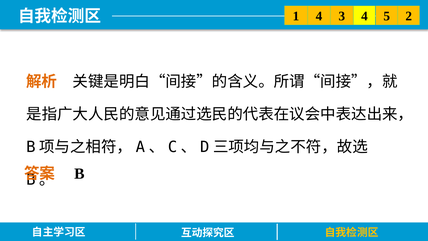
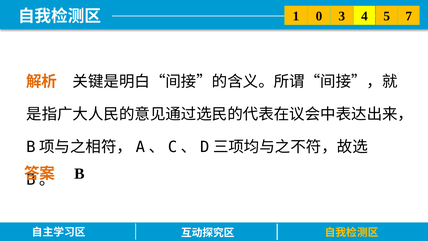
1 4: 4 -> 0
2: 2 -> 7
